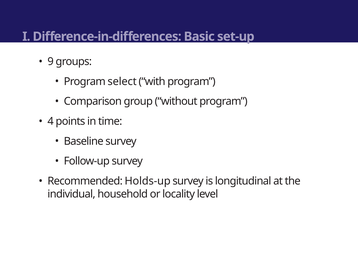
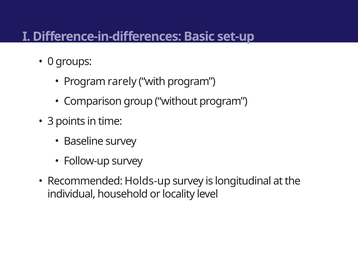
9: 9 -> 0
select: select -> rarely
4: 4 -> 3
